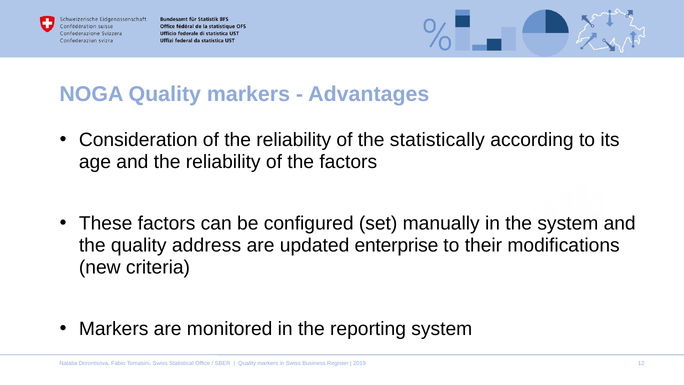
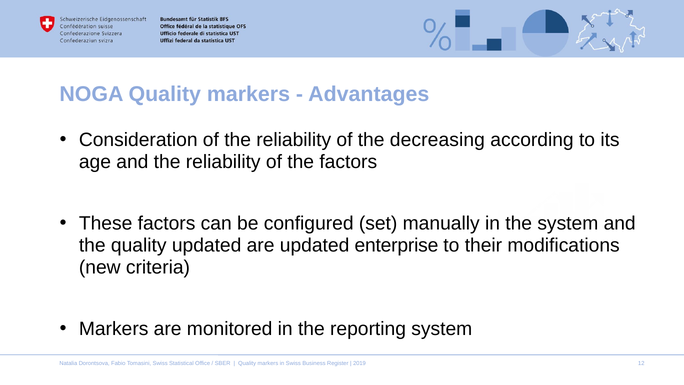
statistically: statistically -> decreasing
quality address: address -> updated
